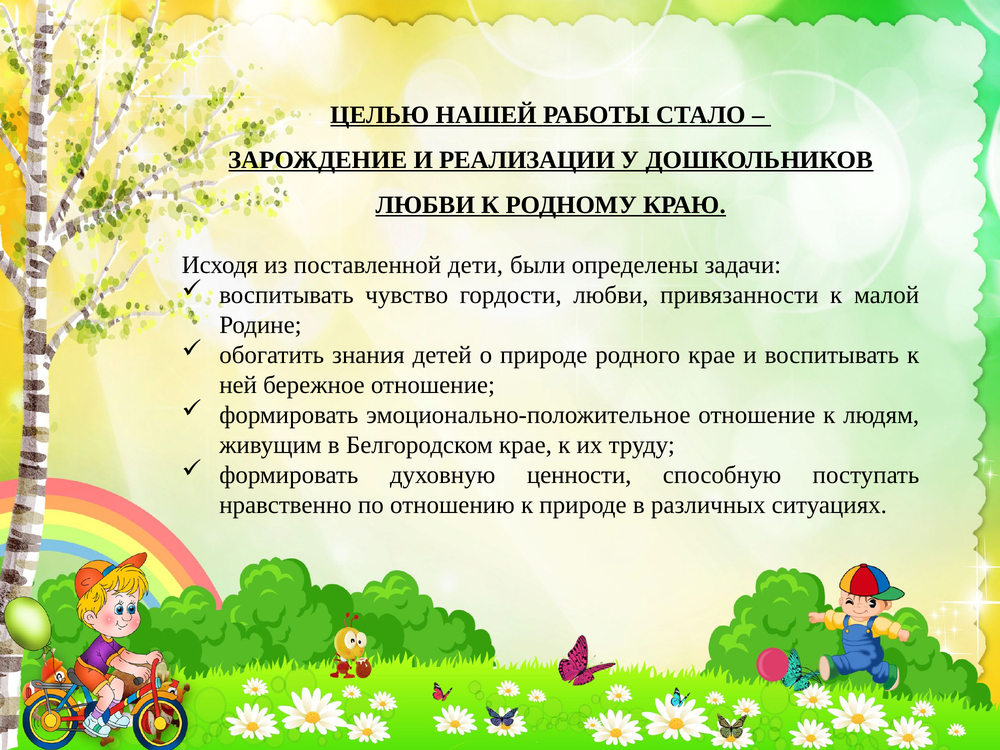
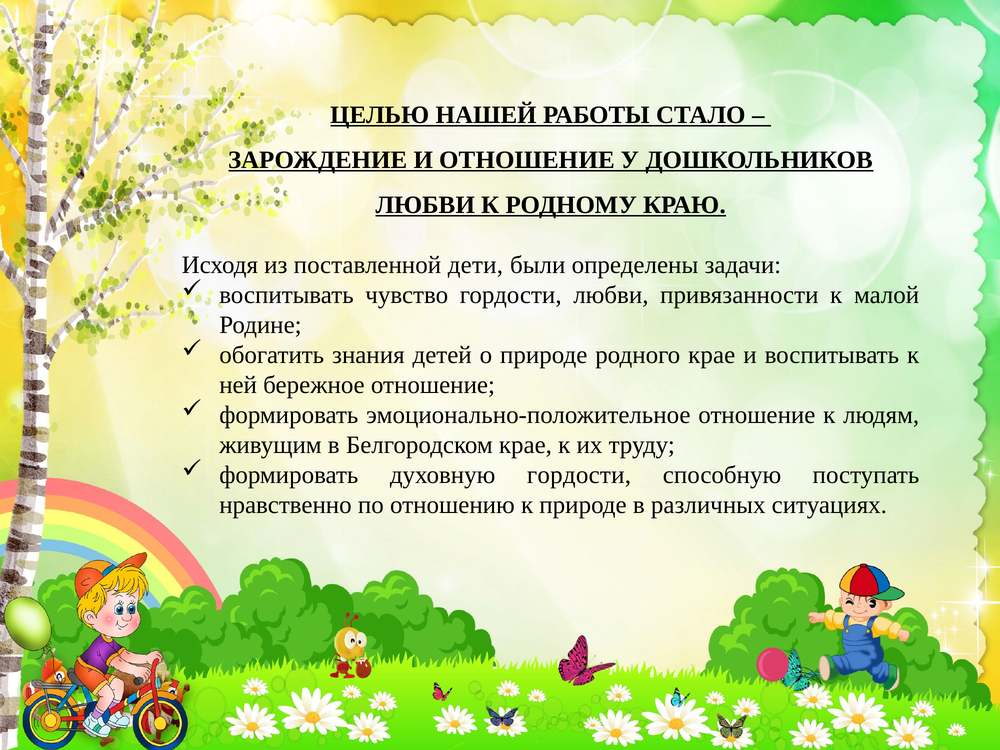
И РЕАЛИЗАЦИИ: РЕАЛИЗАЦИИ -> ОТНОШЕНИЕ
духовную ценности: ценности -> гордости
